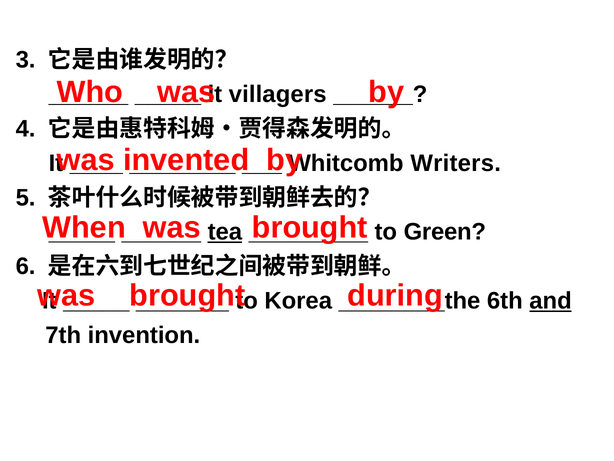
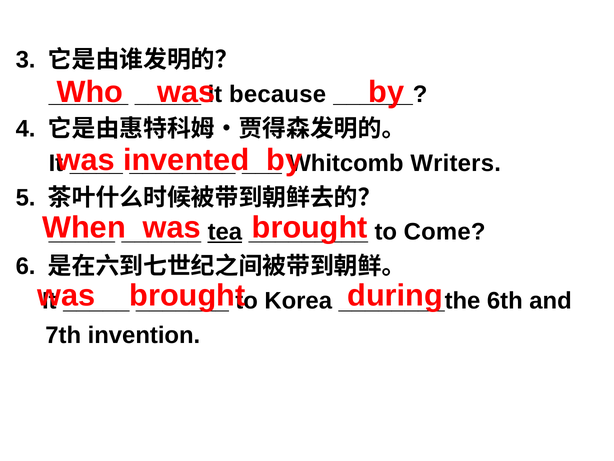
villagers: villagers -> because
Green: Green -> Come
and underline: present -> none
